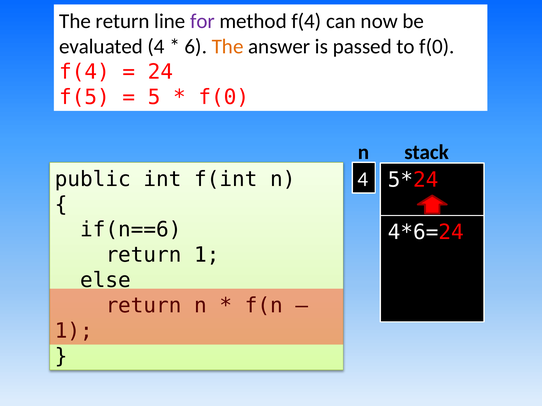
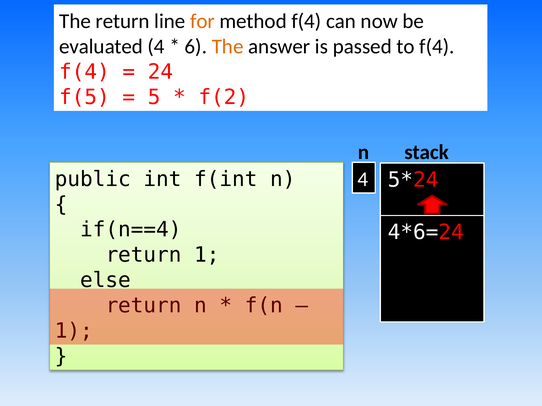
for colour: purple -> orange
to f(0: f(0 -> f(4
f(0 at (224, 97): f(0 -> f(2
if(n==6: if(n==6 -> if(n==4
